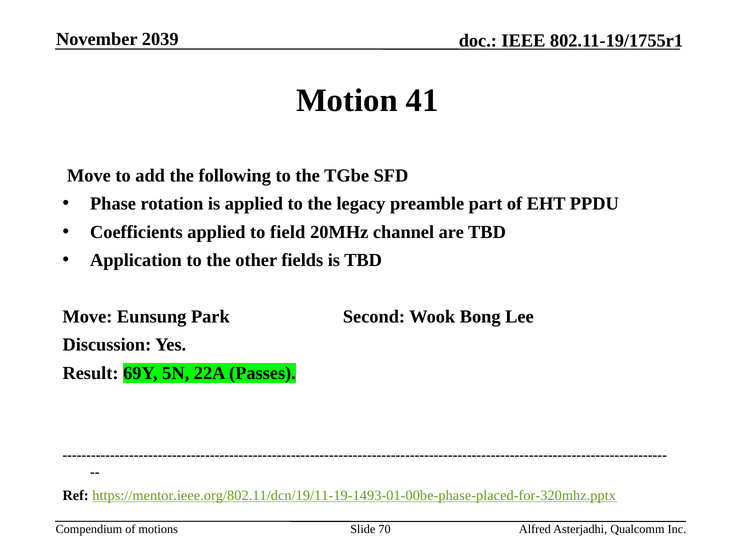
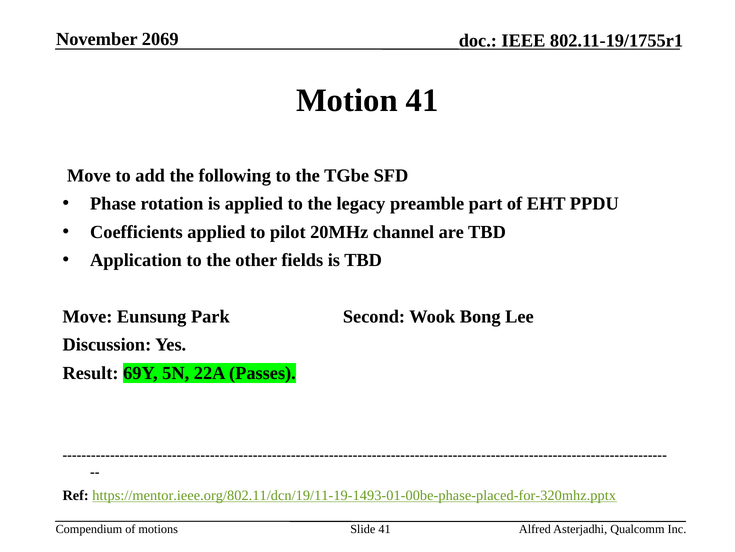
2039: 2039 -> 2069
field: field -> pilot
Slide 70: 70 -> 41
